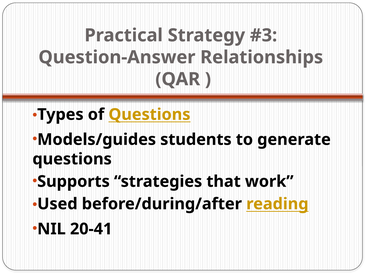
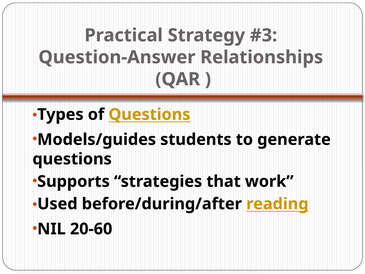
20-41: 20-41 -> 20-60
